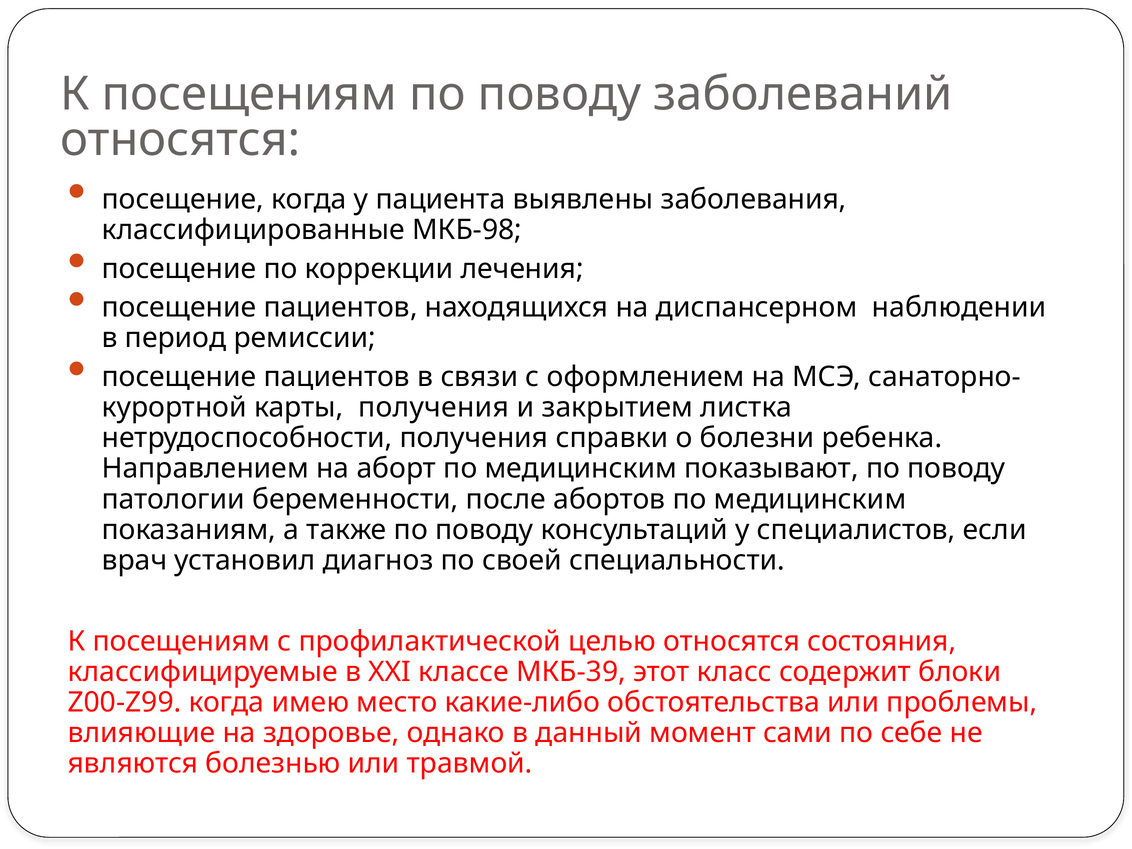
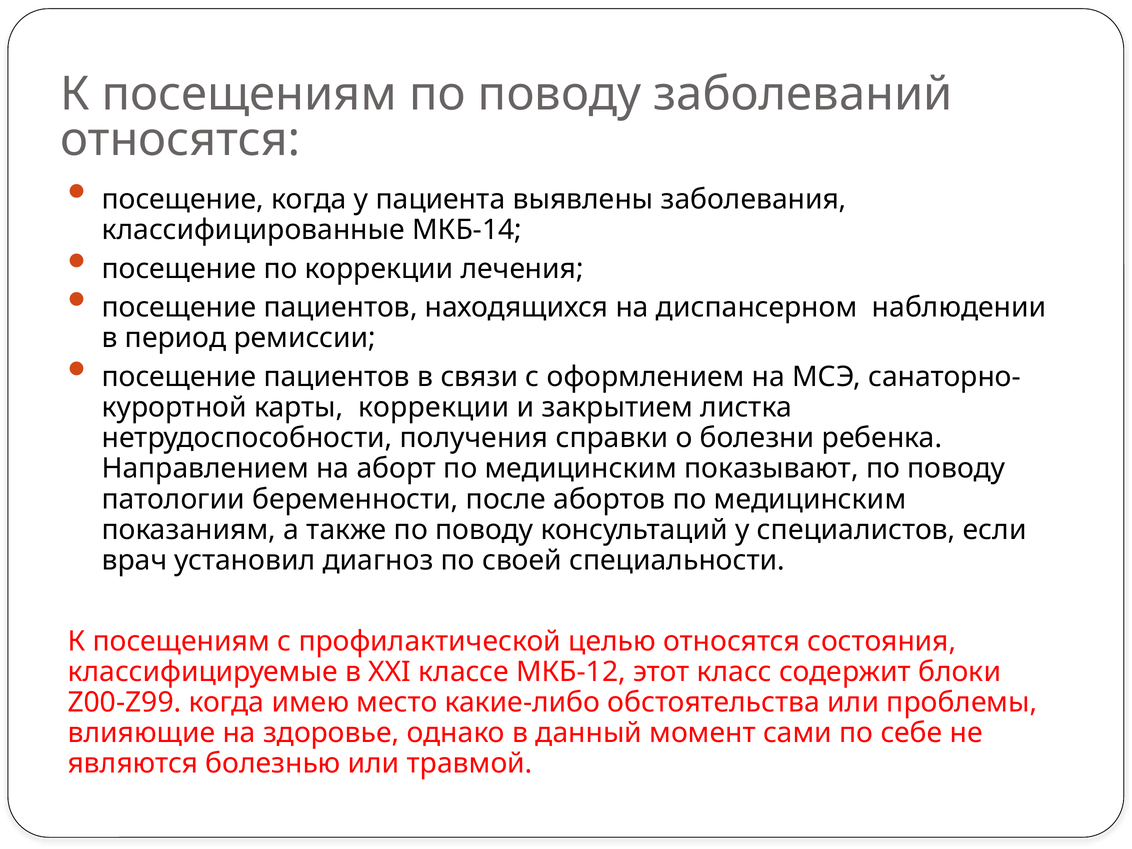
МКБ-98: МКБ-98 -> МКБ-14
карты получения: получения -> коррекции
МКБ-39: МКБ-39 -> МКБ-12
